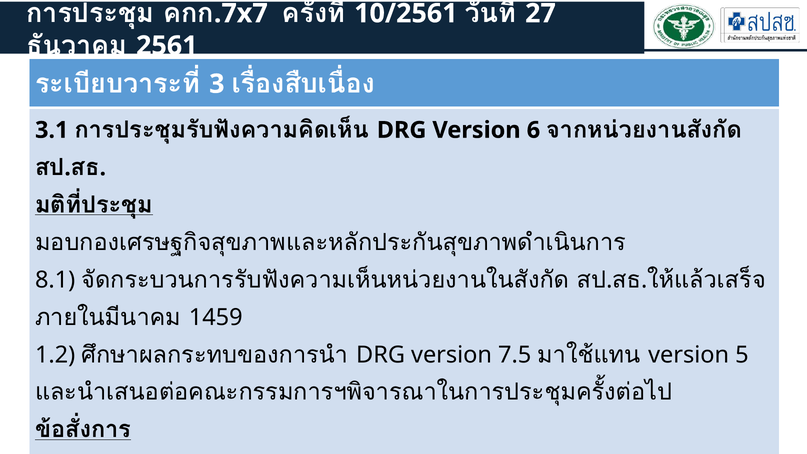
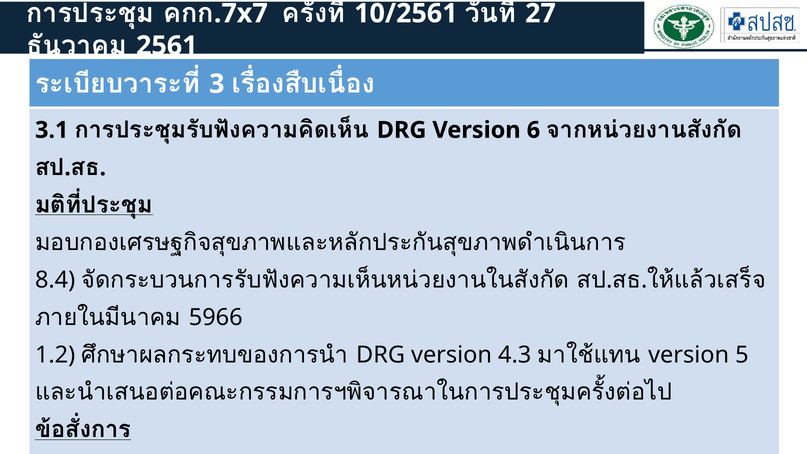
8.1: 8.1 -> 8.4
1459: 1459 -> 5966
7.5: 7.5 -> 4.3
